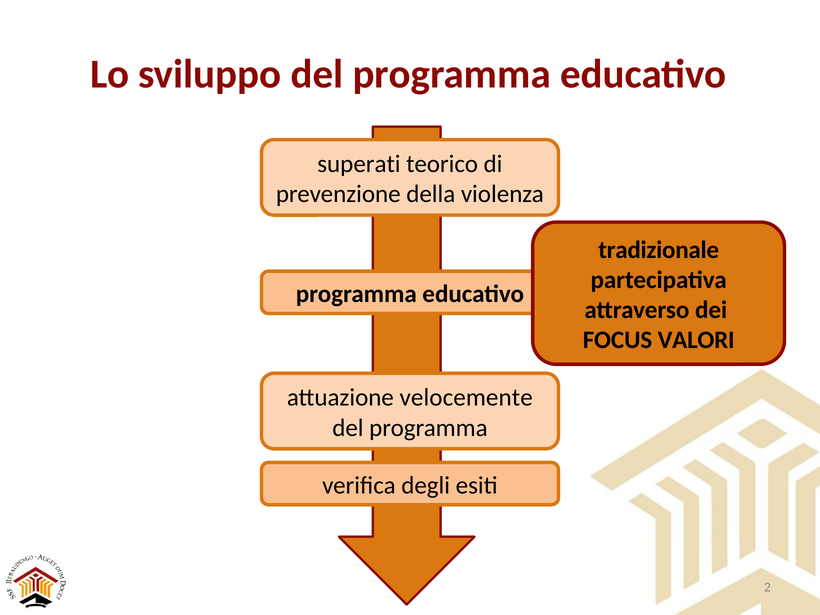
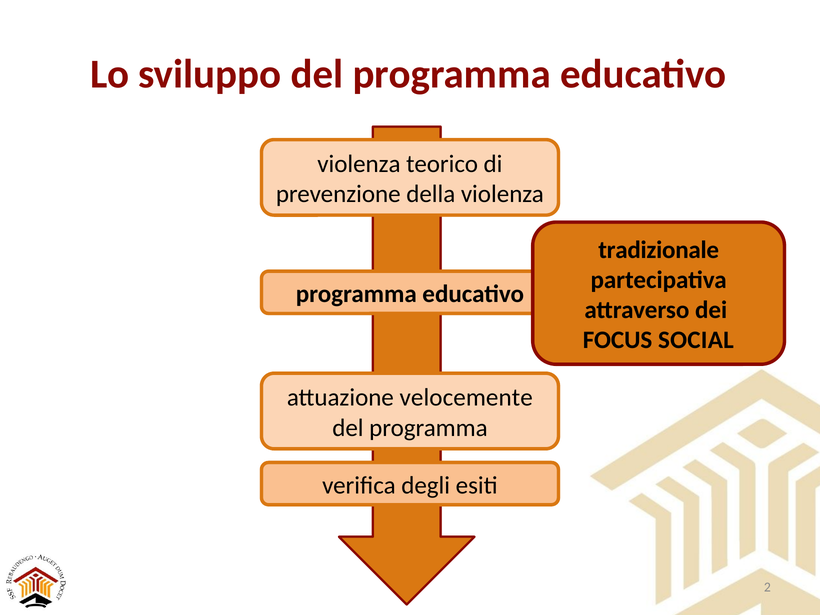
superati at (359, 164): superati -> violenza
VALORI: VALORI -> SOCIAL
